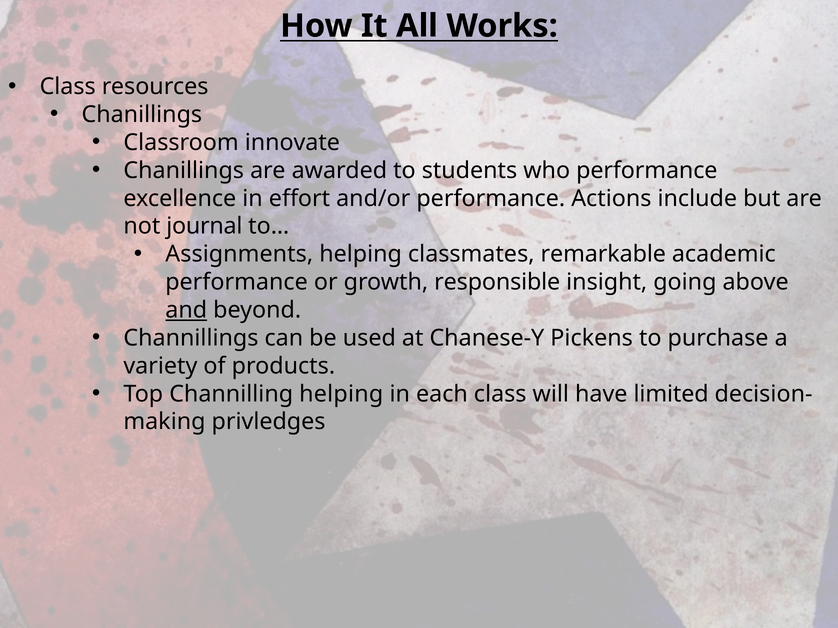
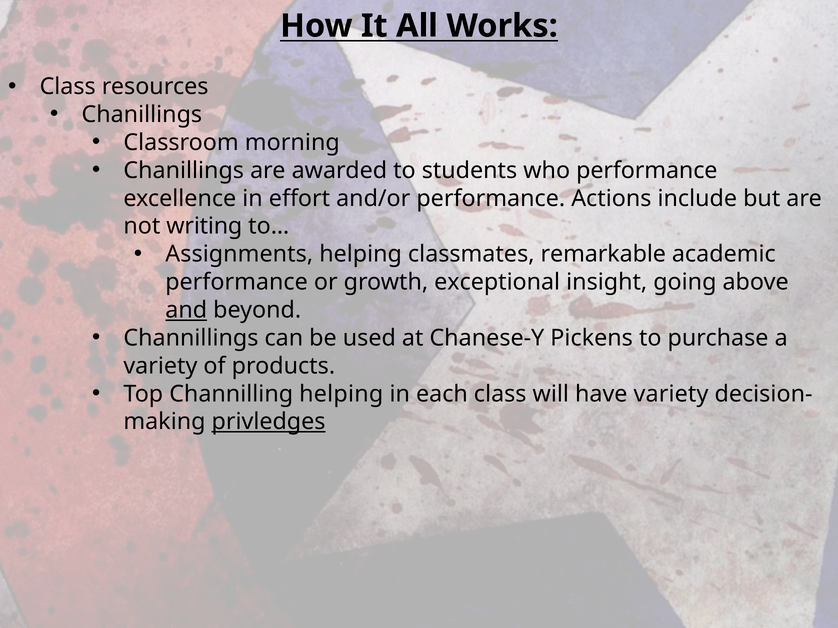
innovate: innovate -> morning
journal: journal -> writing
responsible: responsible -> exceptional
have limited: limited -> variety
privledges underline: none -> present
